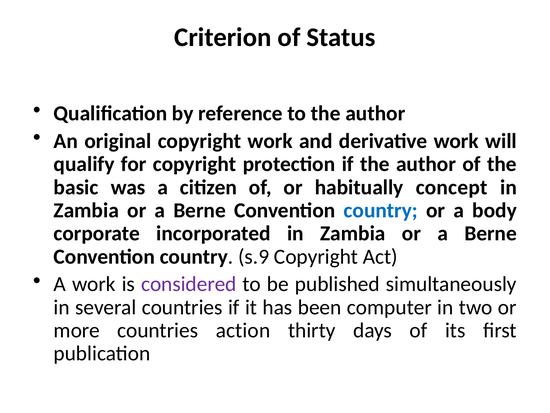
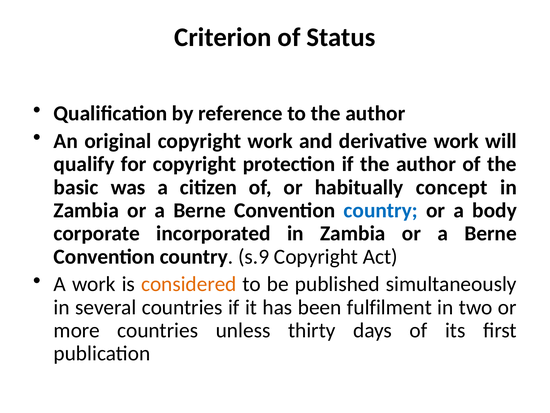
considered colour: purple -> orange
computer: computer -> fulfilment
action: action -> unless
